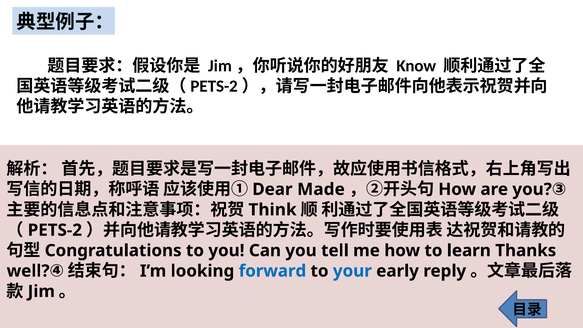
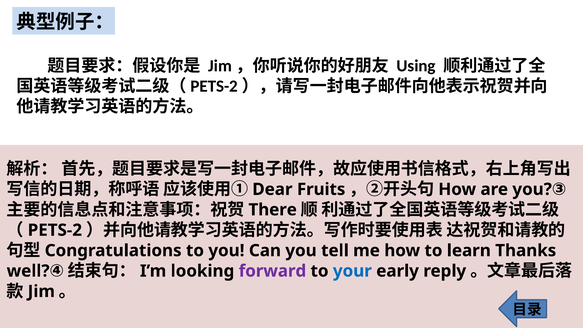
Know: Know -> Using
Made: Made -> Fruits
Think: Think -> There
forward colour: blue -> purple
